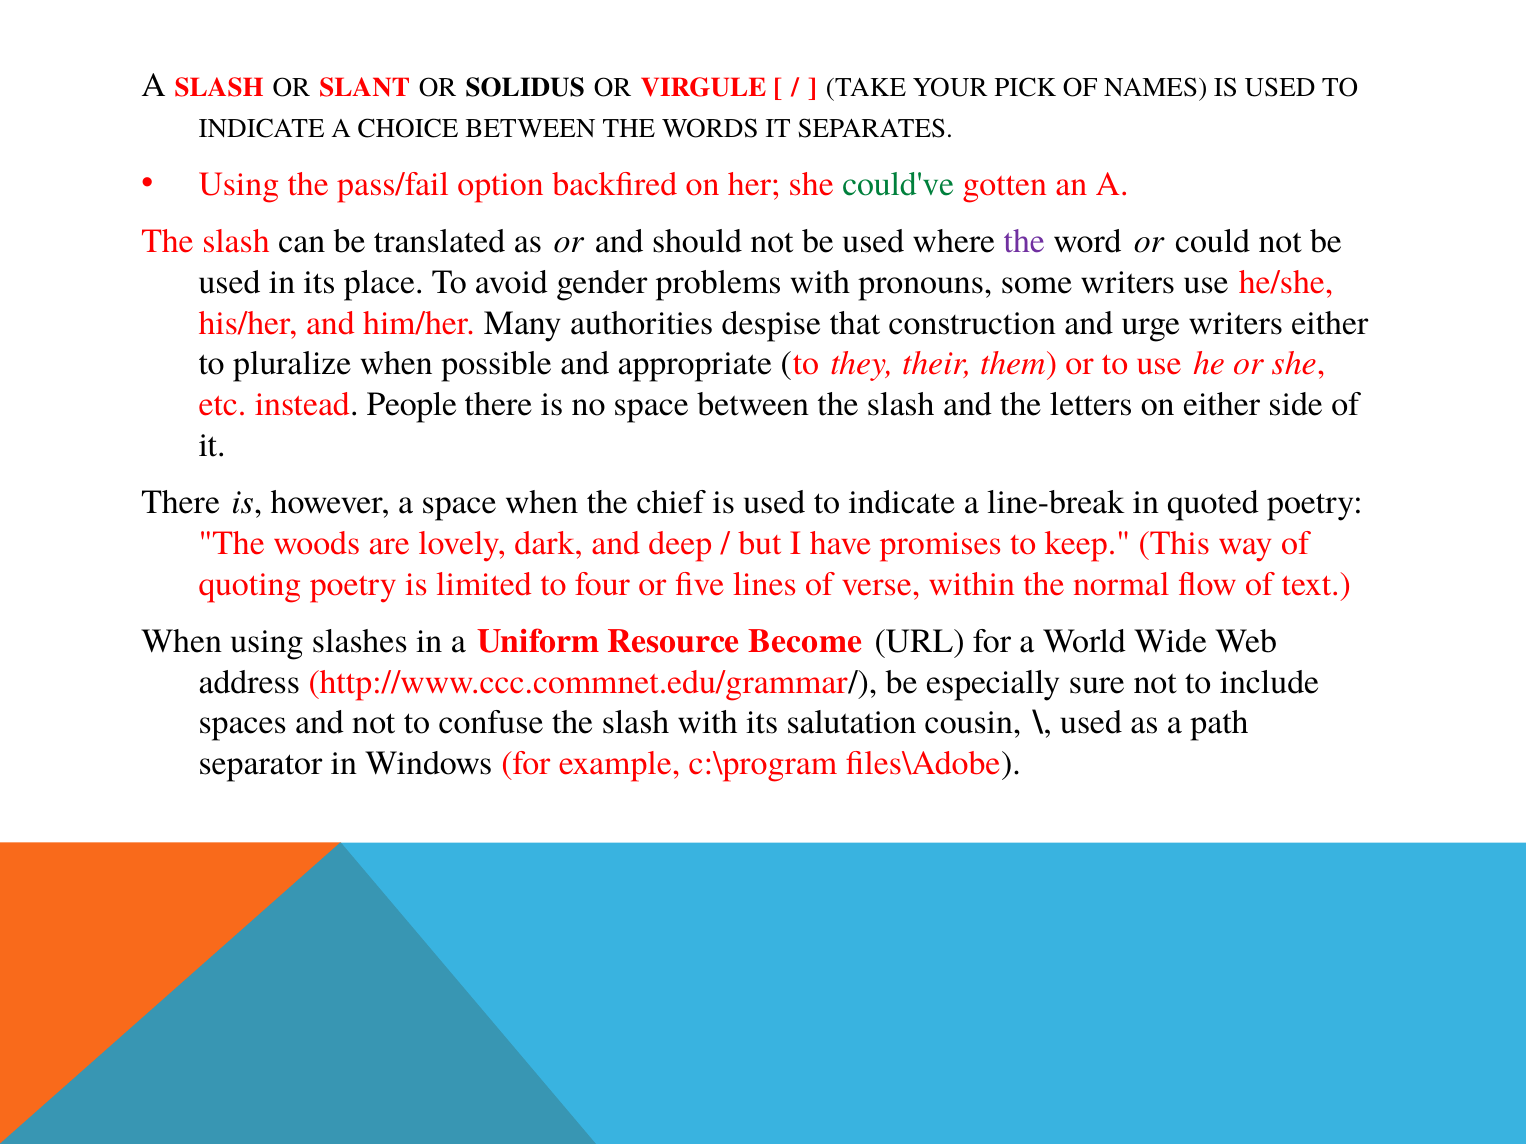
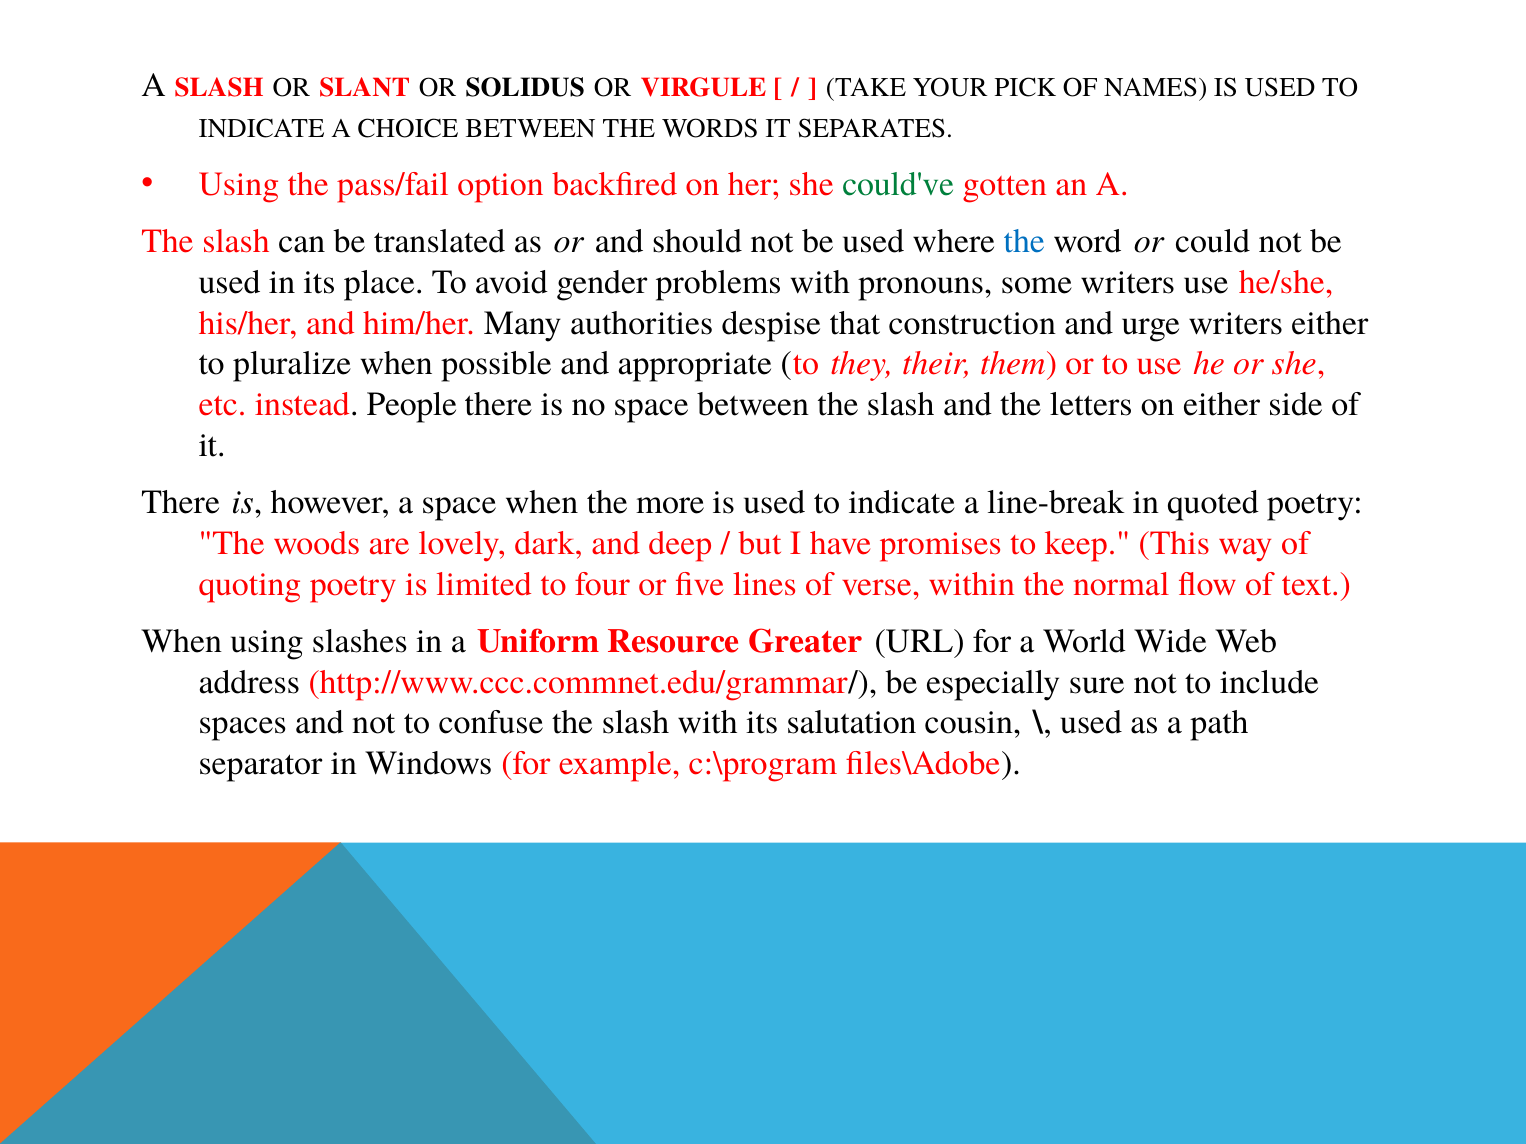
the at (1024, 242) colour: purple -> blue
chief: chief -> more
Become: Become -> Greater
